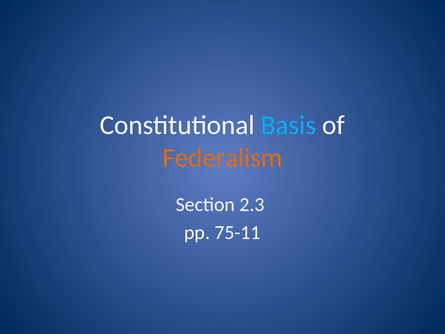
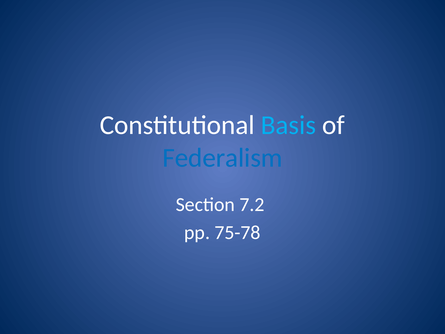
Federalism colour: orange -> blue
2.3: 2.3 -> 7.2
75-11: 75-11 -> 75-78
